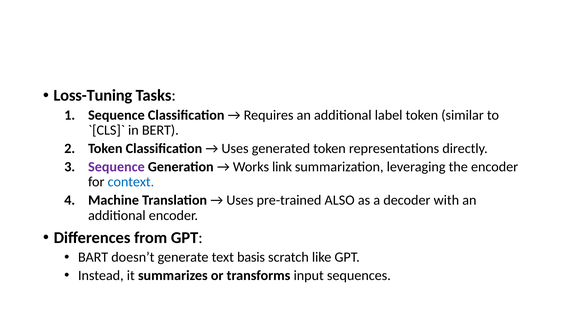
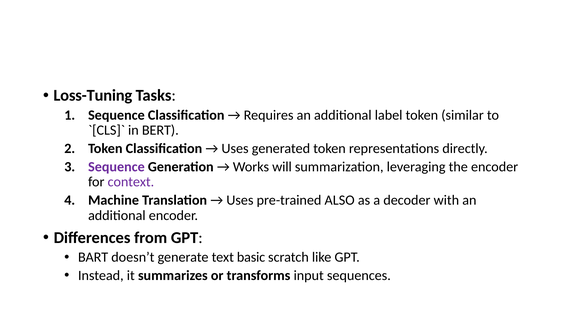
link: link -> will
context colour: blue -> purple
basis: basis -> basic
